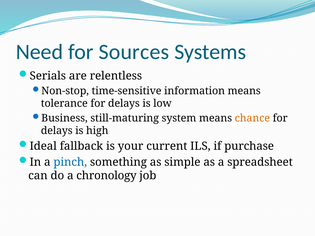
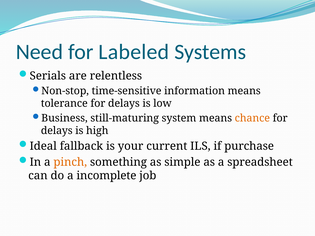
Sources: Sources -> Labeled
pinch colour: blue -> orange
chronology: chronology -> incomplete
